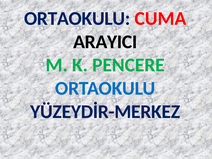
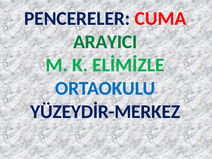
ORTAOKULU at (77, 18): ORTAOKULU -> PENCERELER
ARAYICI colour: black -> green
PENCERE: PENCERE -> ELİMİZLE
